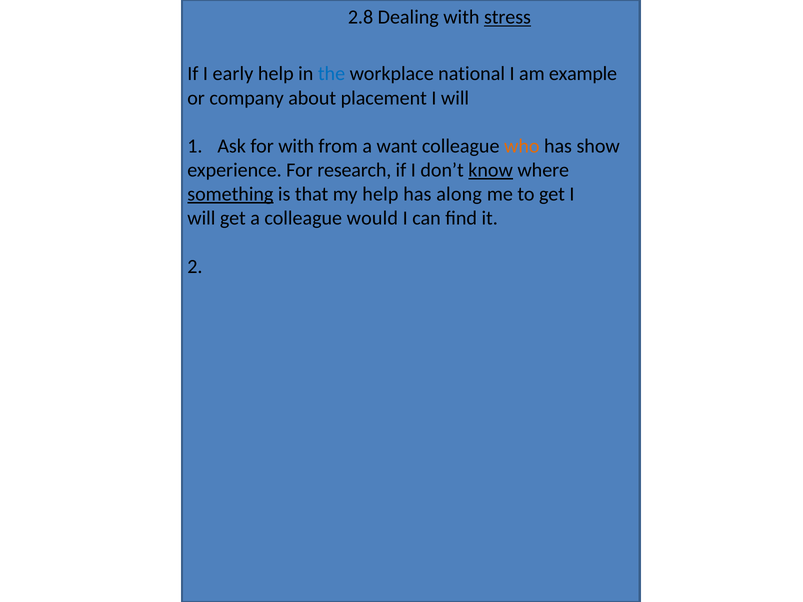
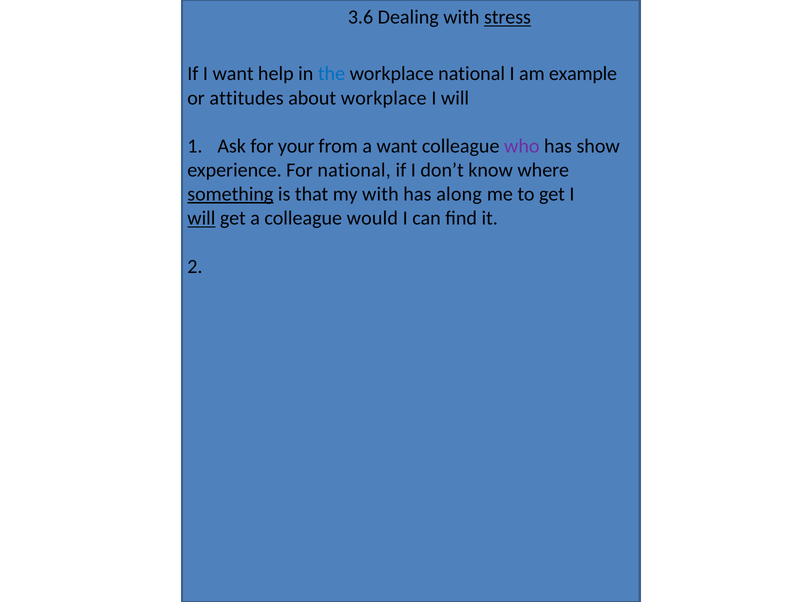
2.8: 2.8 -> 3.6
I early: early -> want
company: company -> attitudes
about placement: placement -> workplace
for with: with -> your
who colour: orange -> purple
For research: research -> national
know underline: present -> none
my help: help -> with
will at (201, 218) underline: none -> present
